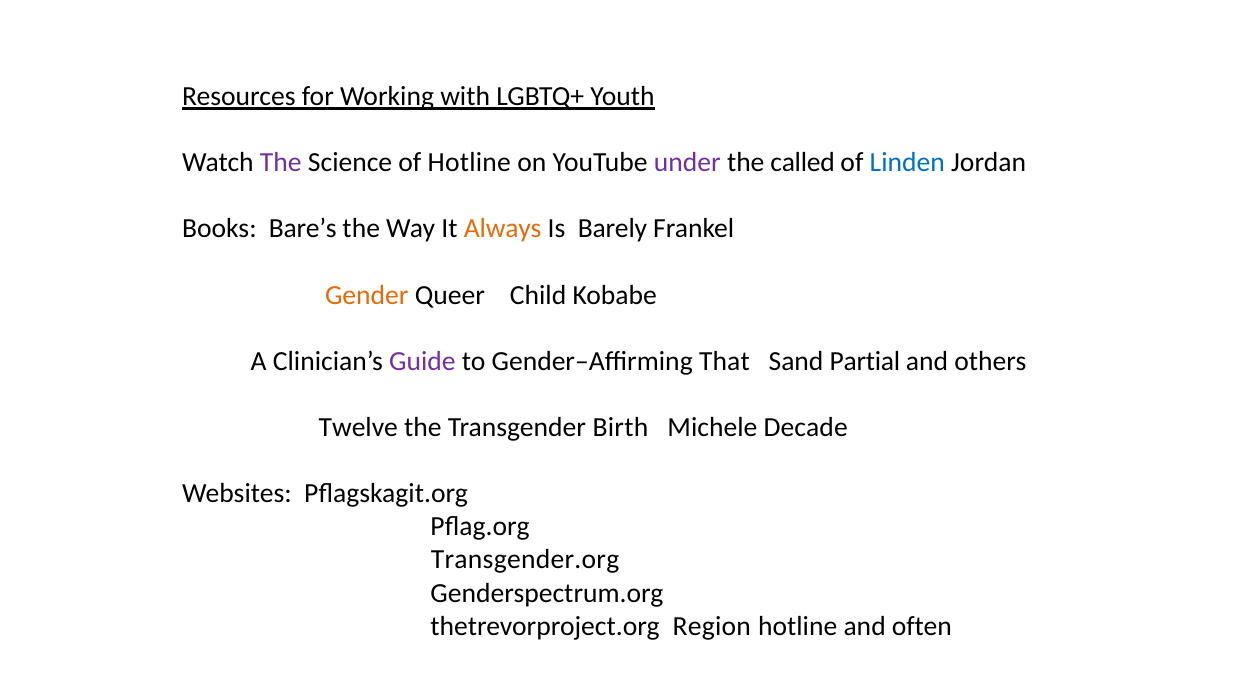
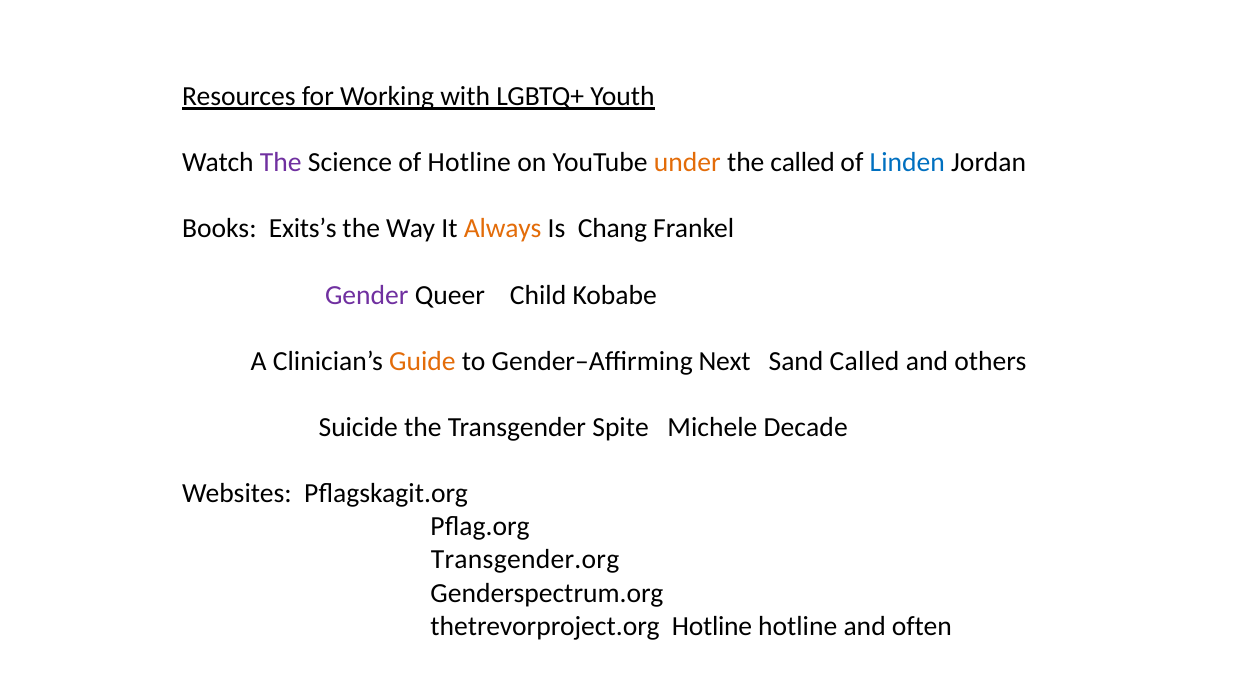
under colour: purple -> orange
Bare’s: Bare’s -> Exits’s
Barely: Barely -> Chang
Gender colour: orange -> purple
Guide colour: purple -> orange
That: That -> Next
Sand Partial: Partial -> Called
Twelve: Twelve -> Suicide
Birth: Birth -> Spite
thetrevorproject.org Region: Region -> Hotline
